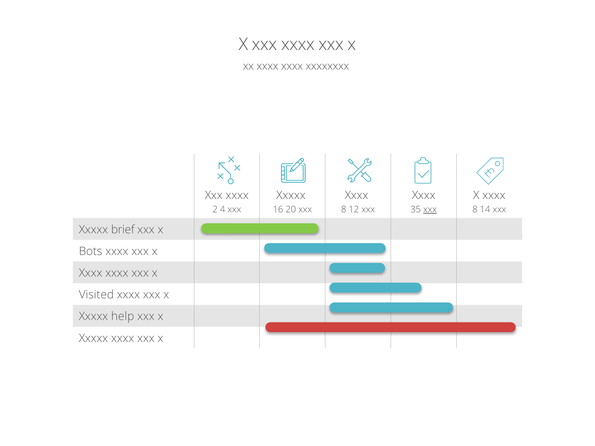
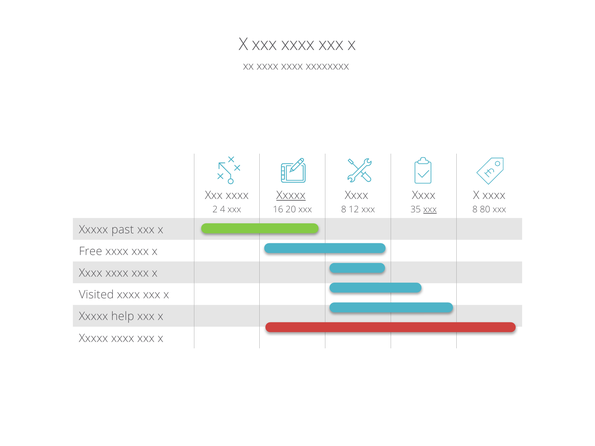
Xxxxx at (291, 196) underline: none -> present
14: 14 -> 80
brief: brief -> past
Bots: Bots -> Free
